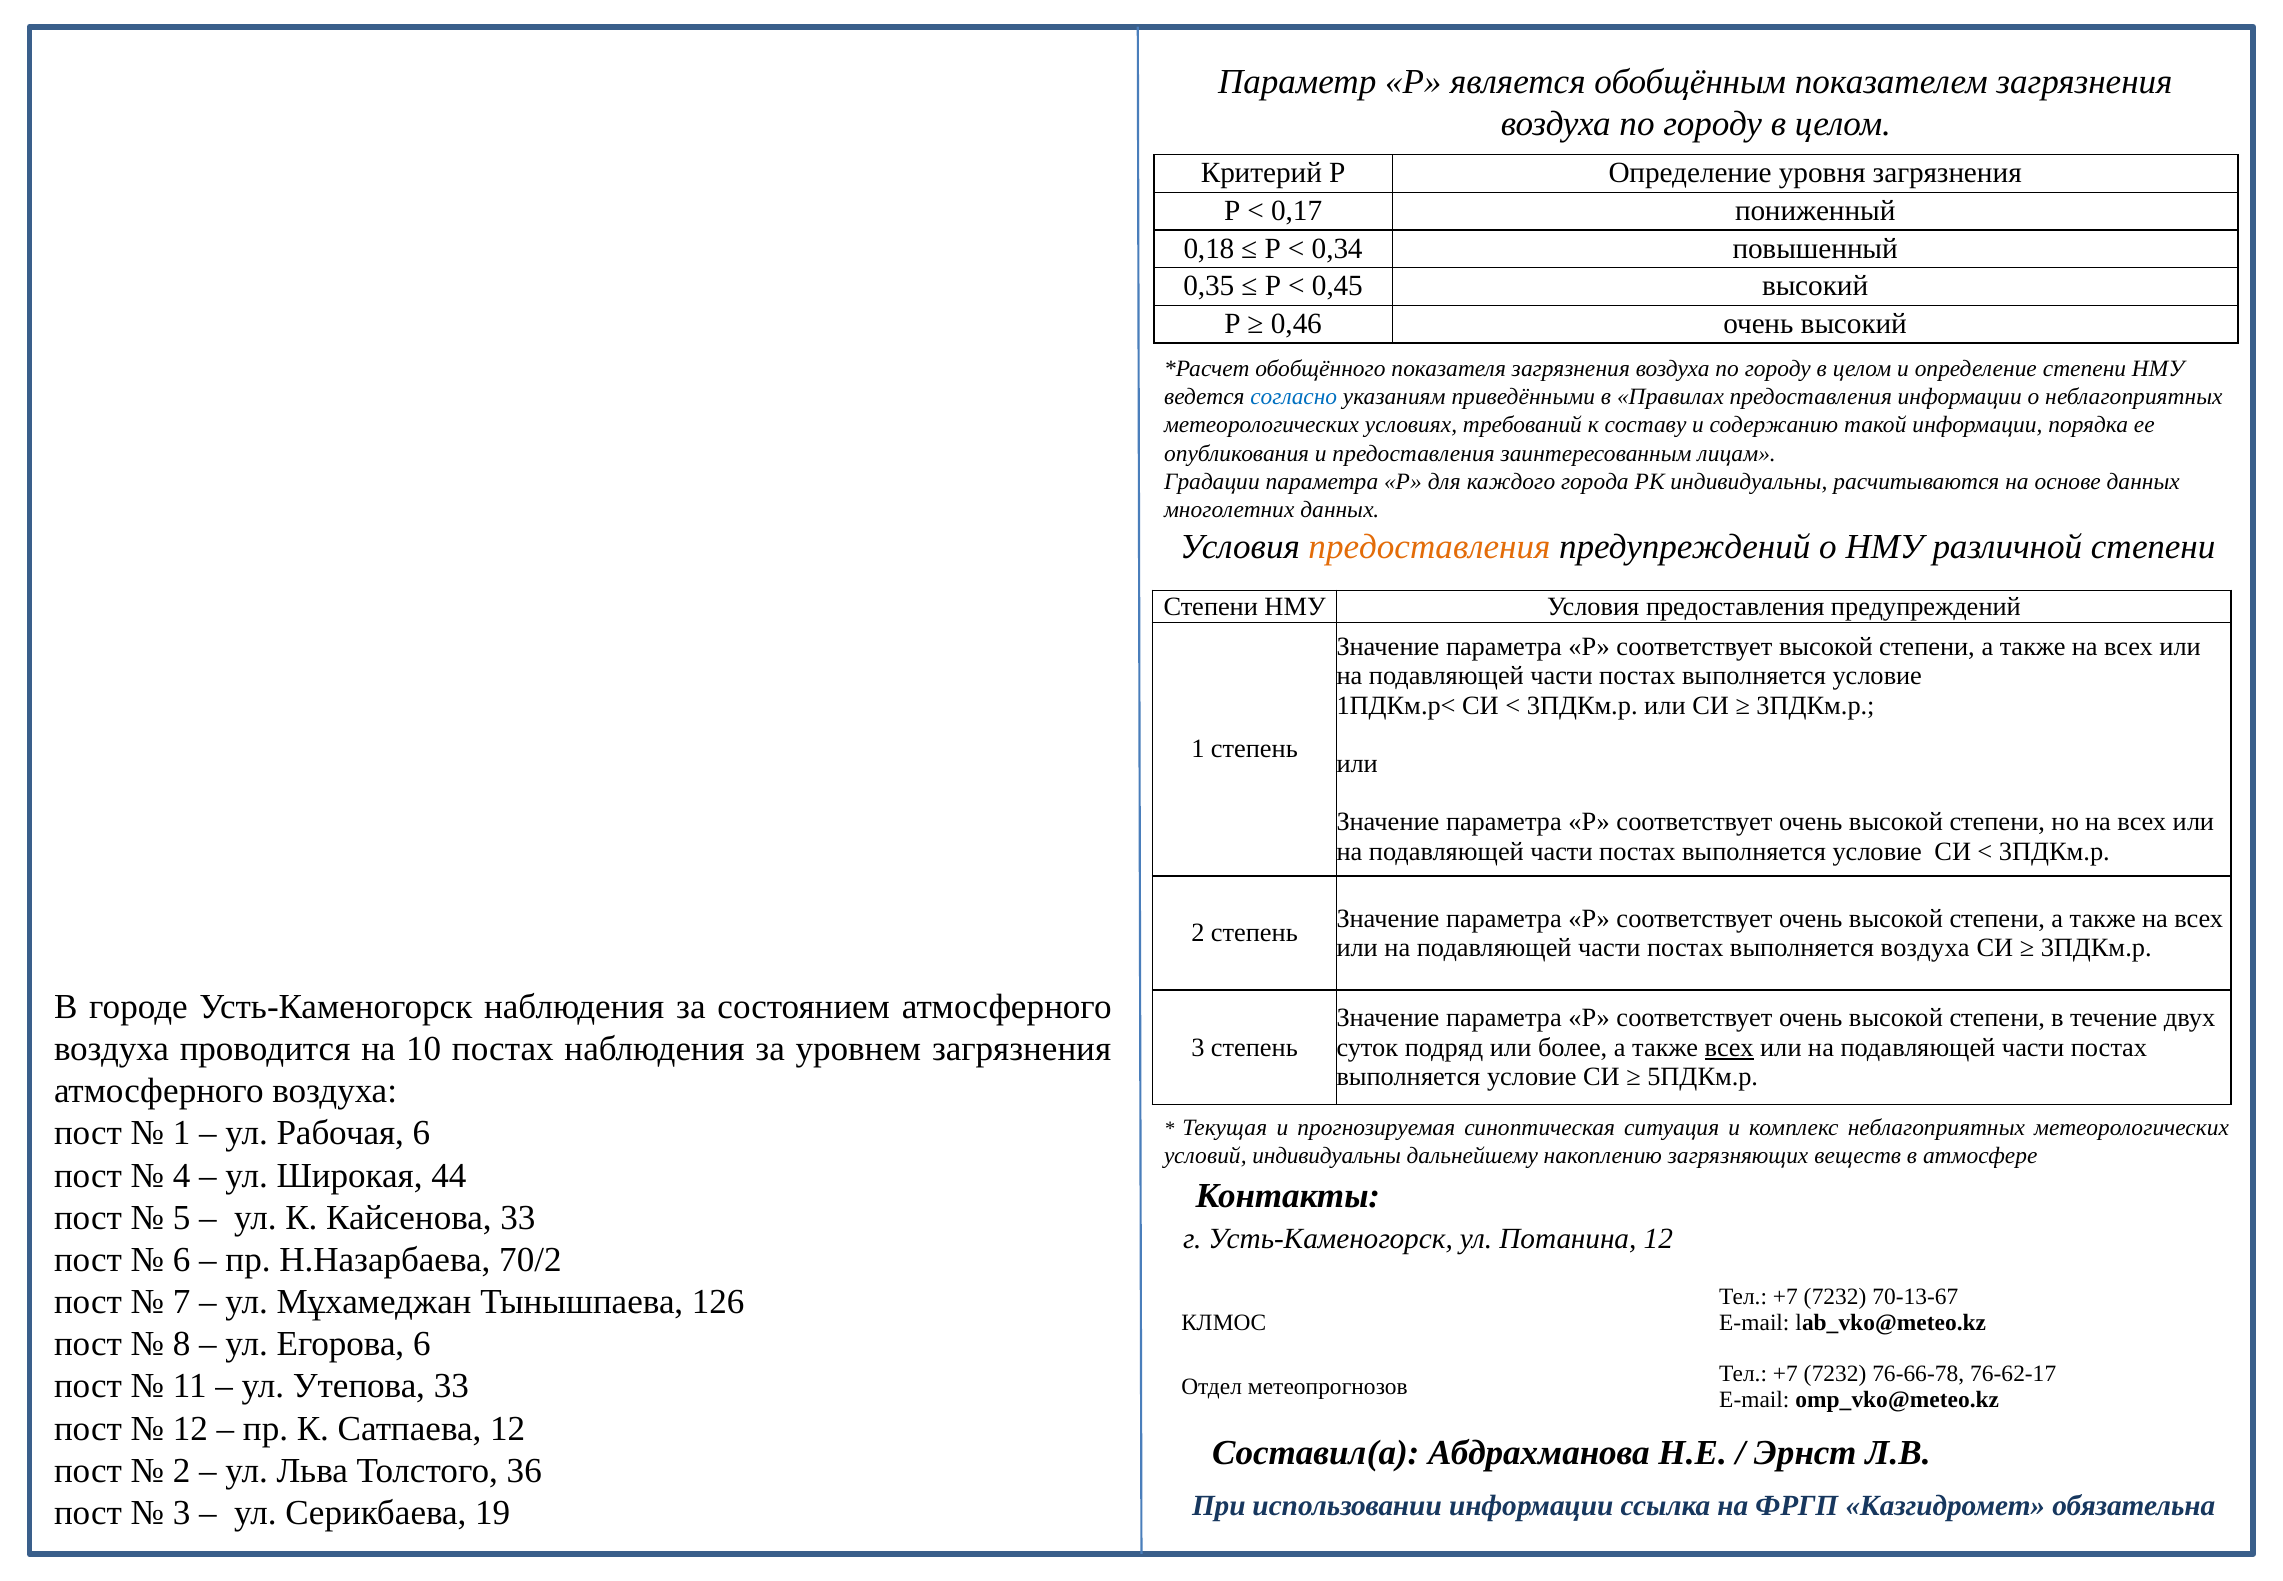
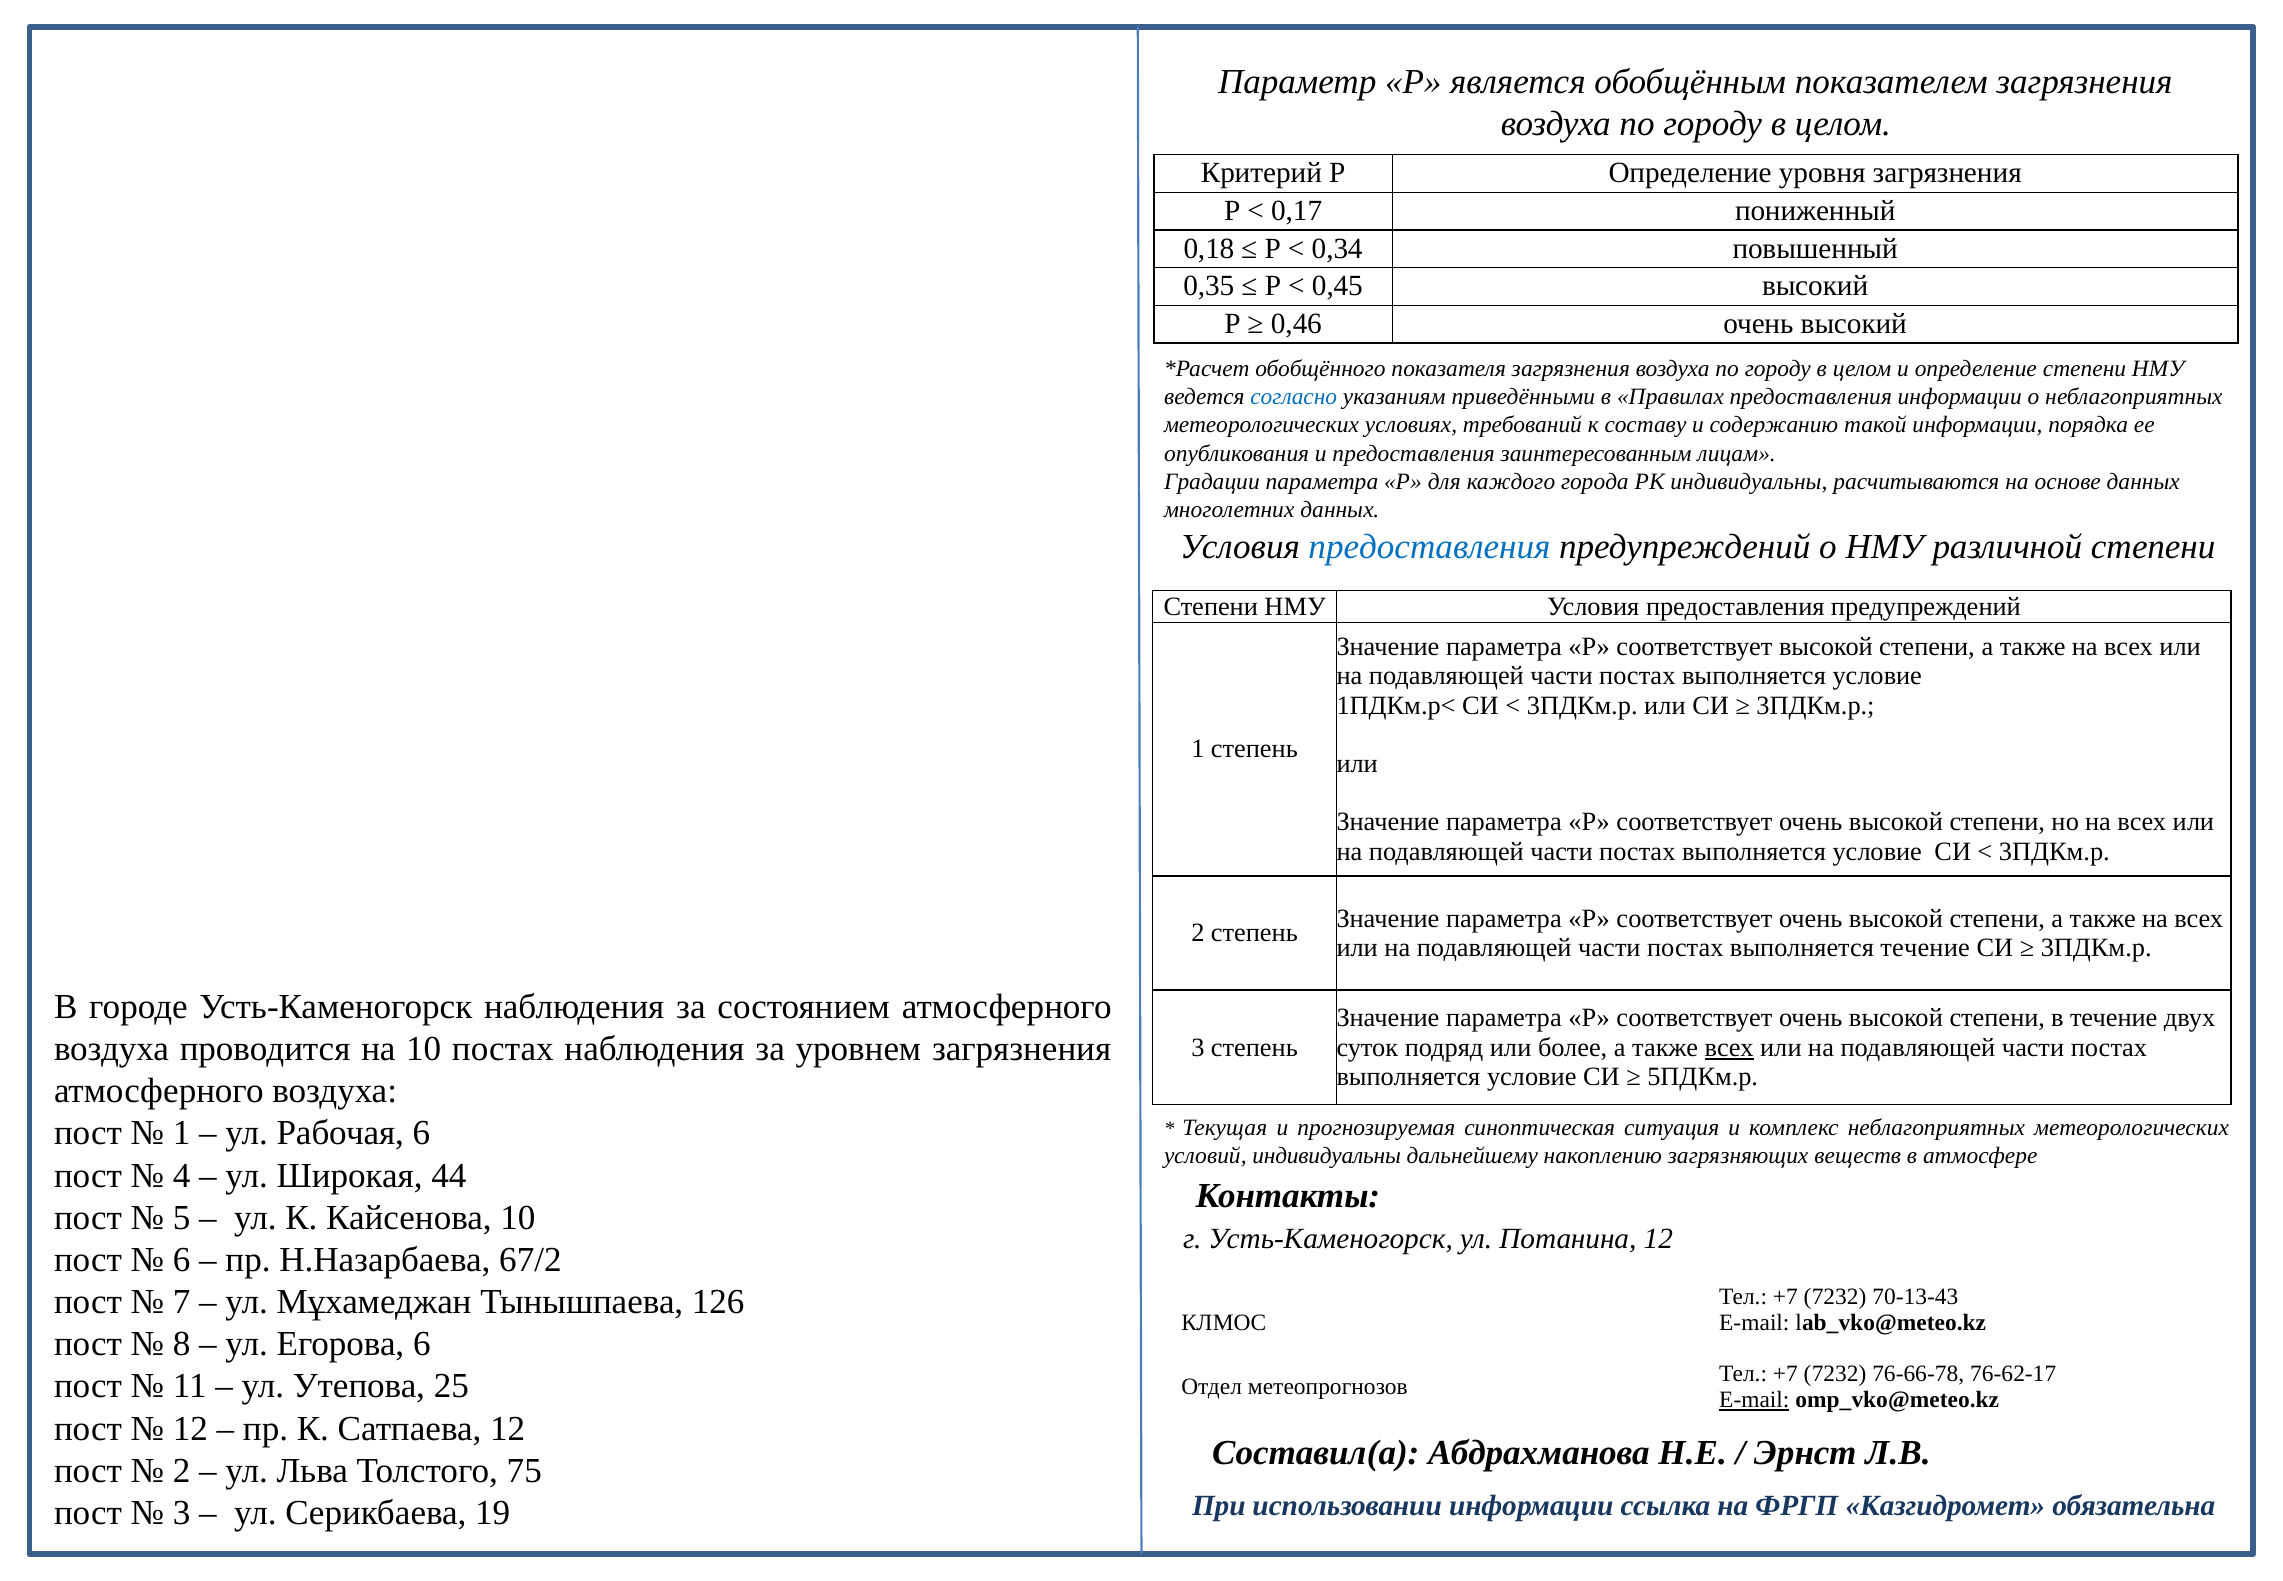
предоставления at (1429, 546) colour: orange -> blue
выполняется воздуха: воздуха -> течение
Кайсенова 33: 33 -> 10
70/2: 70/2 -> 67/2
70-13-67: 70-13-67 -> 70-13-43
Утепова 33: 33 -> 25
E-mail at (1754, 1400) underline: none -> present
36: 36 -> 75
